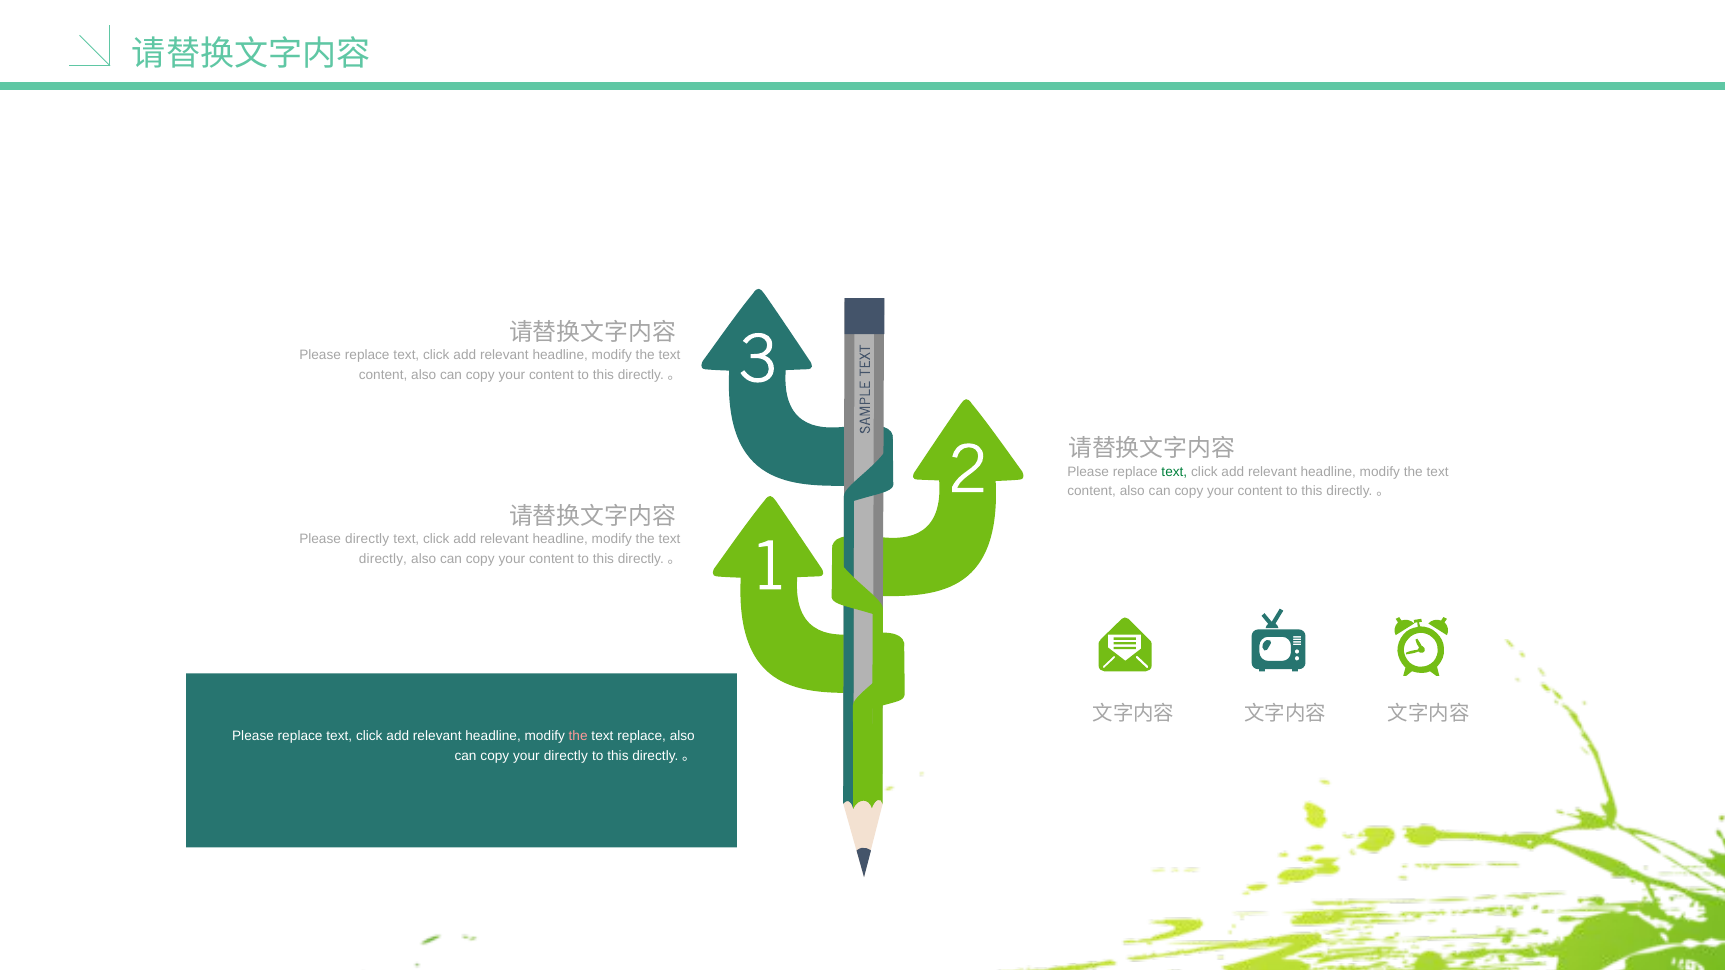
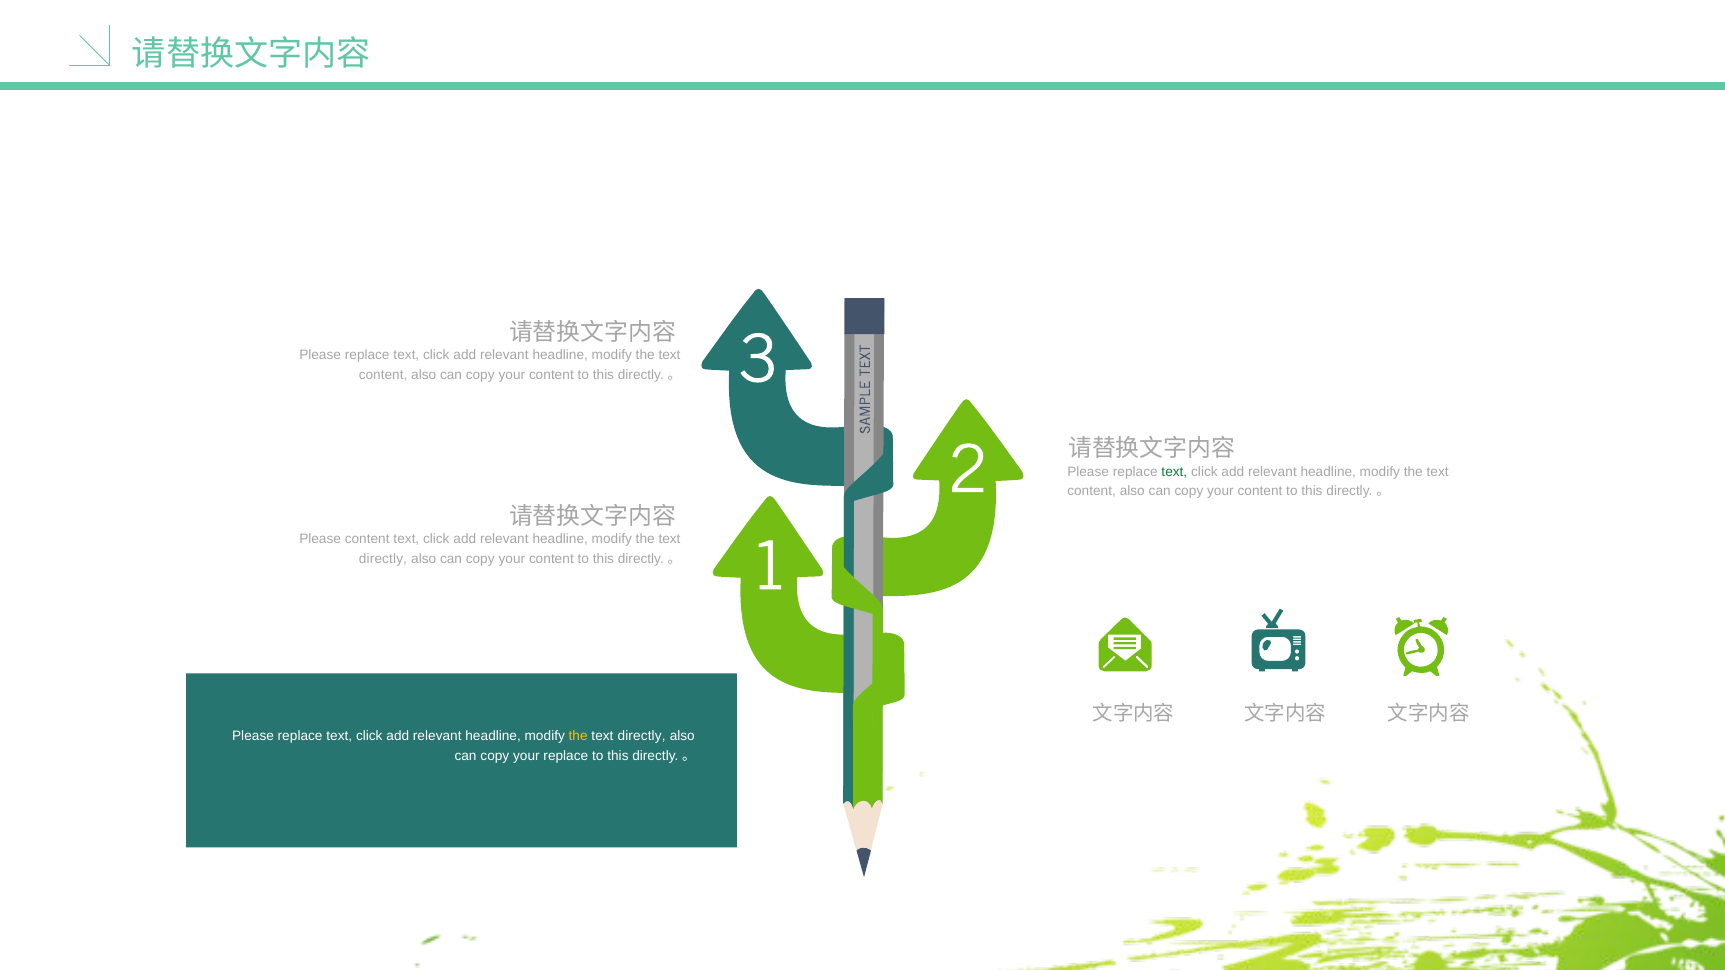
Please directly: directly -> content
the at (578, 736) colour: pink -> yellow
replace at (642, 736): replace -> directly
your directly: directly -> replace
